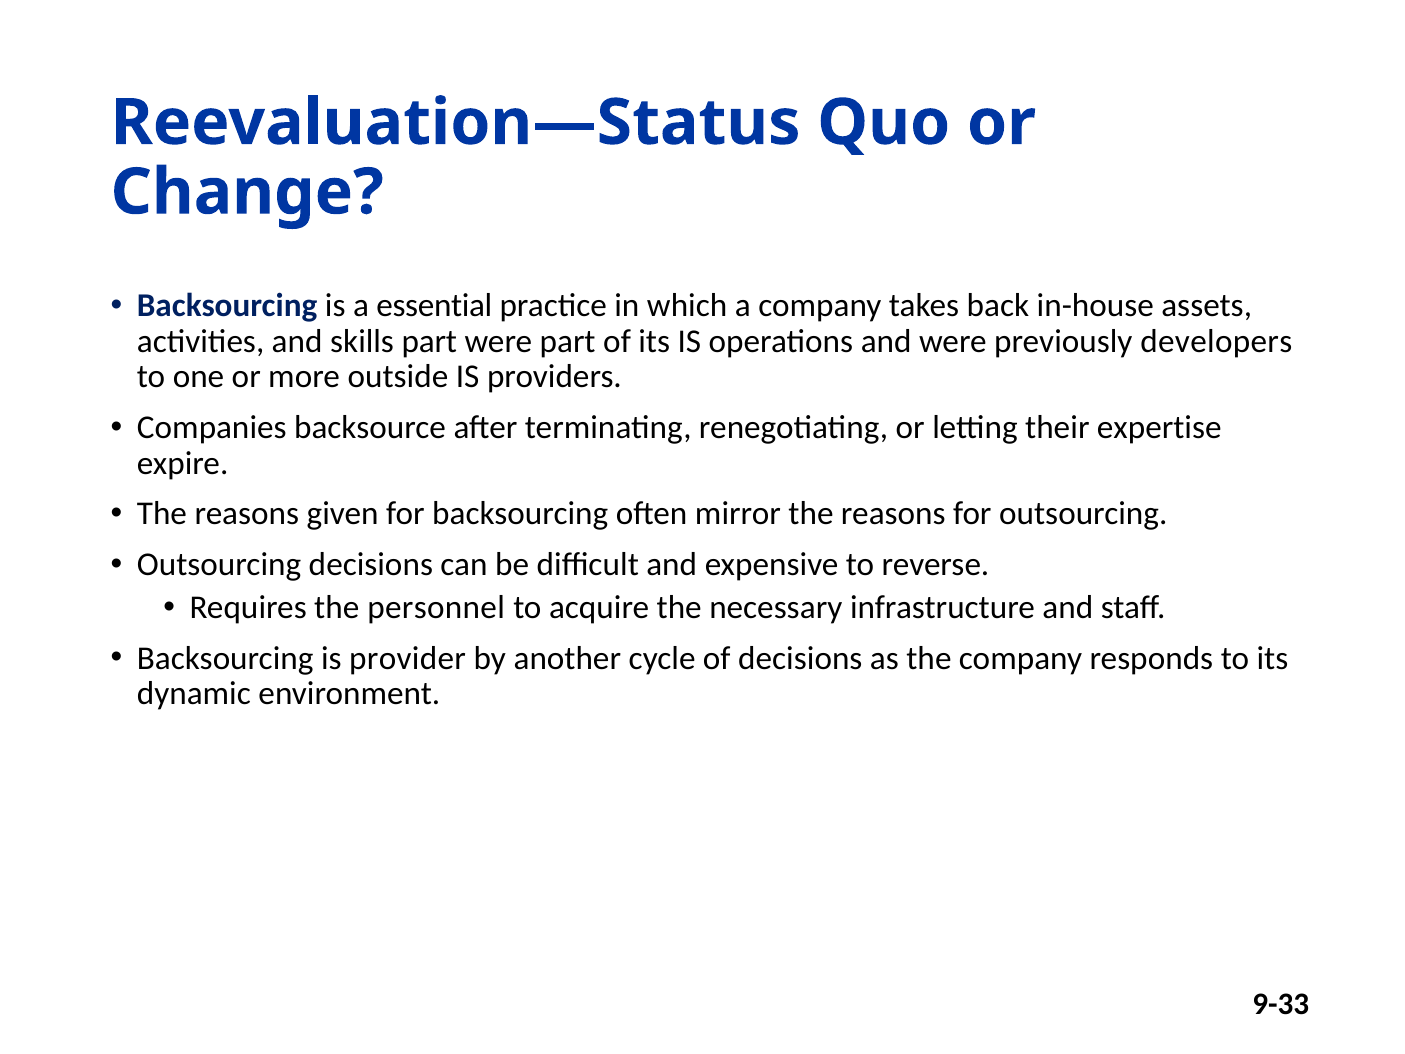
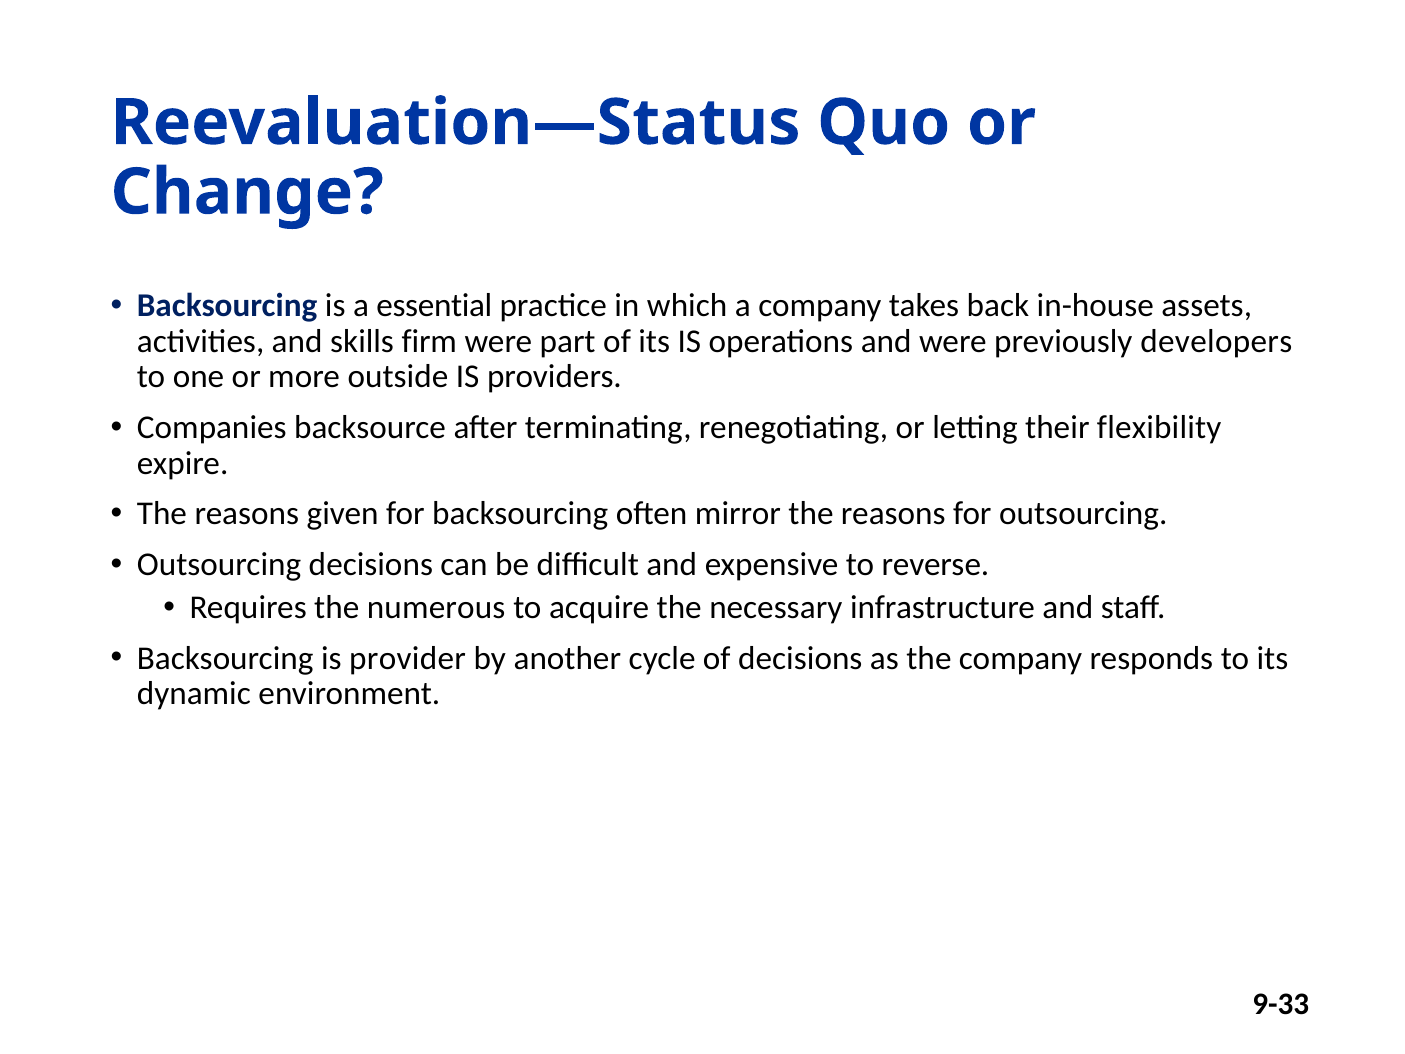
skills part: part -> firm
expertise: expertise -> flexibility
personnel: personnel -> numerous
